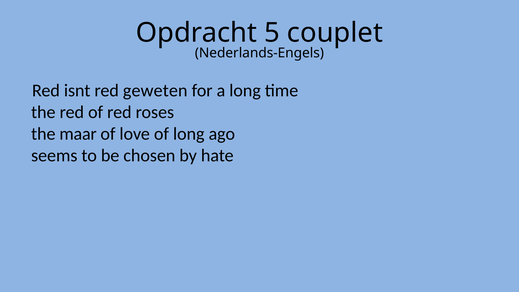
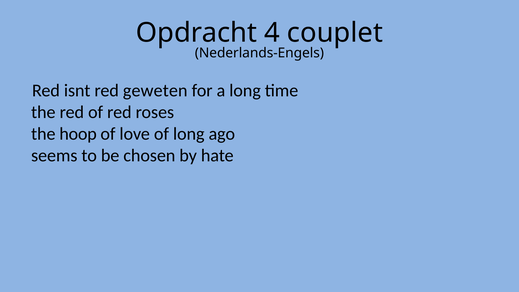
5: 5 -> 4
maar: maar -> hoop
